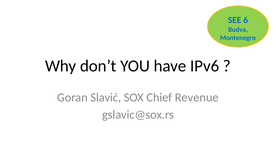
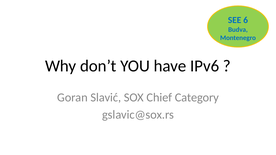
Revenue: Revenue -> Category
